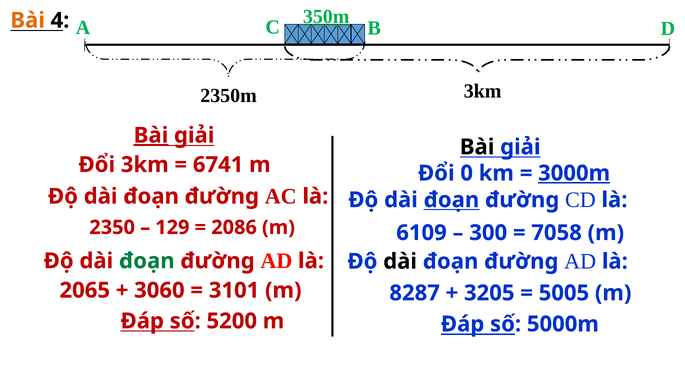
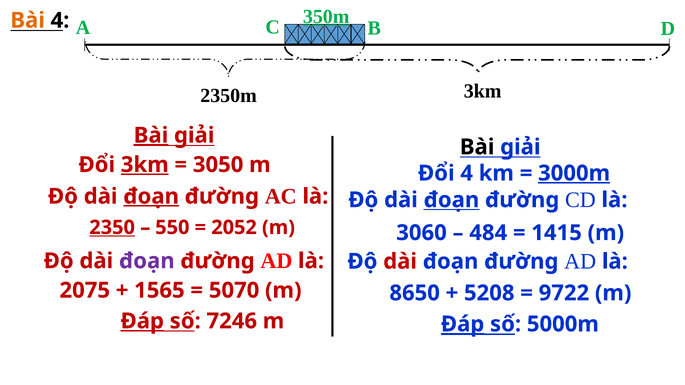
3km at (145, 165) underline: none -> present
6741: 6741 -> 3050
Đổi 0: 0 -> 4
đoạn at (151, 197) underline: none -> present
2350 underline: none -> present
129: 129 -> 550
2086: 2086 -> 2052
6109: 6109 -> 3060
300: 300 -> 484
7058: 7058 -> 1415
đoạn at (147, 261) colour: green -> purple
dài at (400, 262) colour: black -> red
2065: 2065 -> 2075
3060: 3060 -> 1565
3101: 3101 -> 5070
8287: 8287 -> 8650
3205: 3205 -> 5208
5005: 5005 -> 9722
Đáp at (142, 321) underline: none -> present
5200: 5200 -> 7246
Đáp at (463, 324) underline: none -> present
